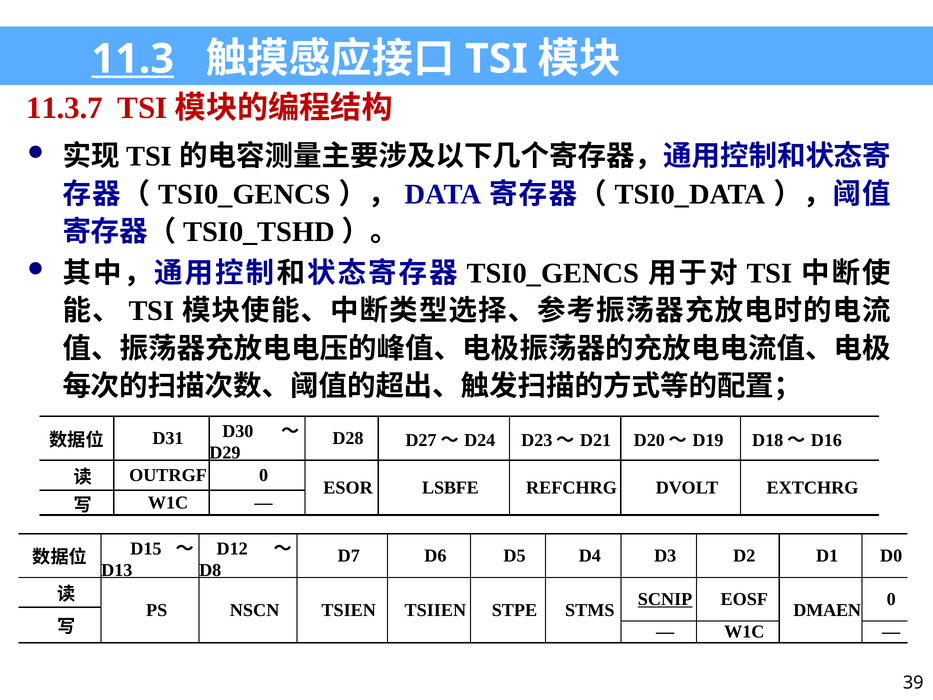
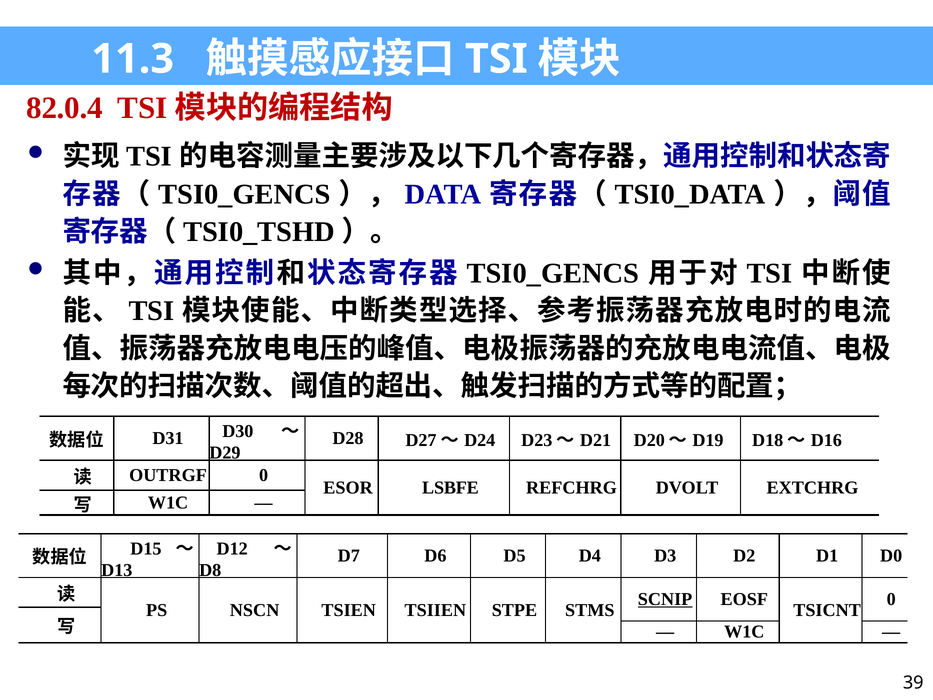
11.3 underline: present -> none
11.3.7: 11.3.7 -> 82.0.4
DMAEN: DMAEN -> TSICNT
